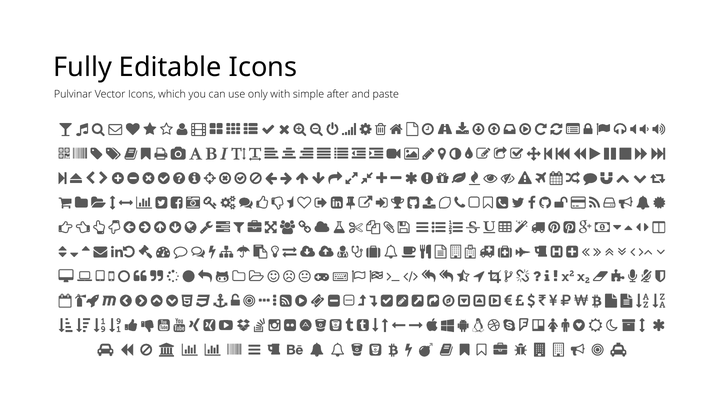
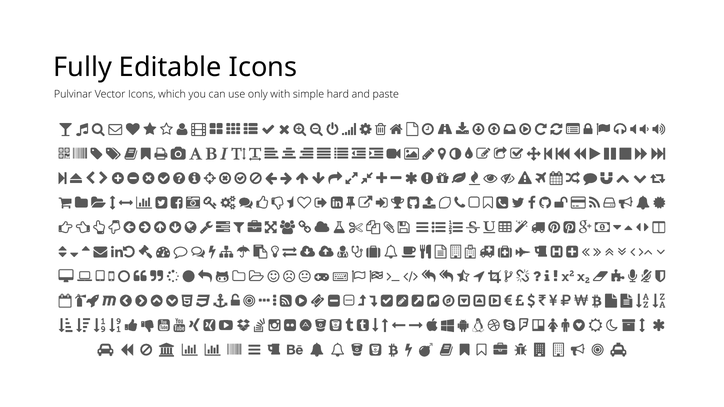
after: after -> hard
